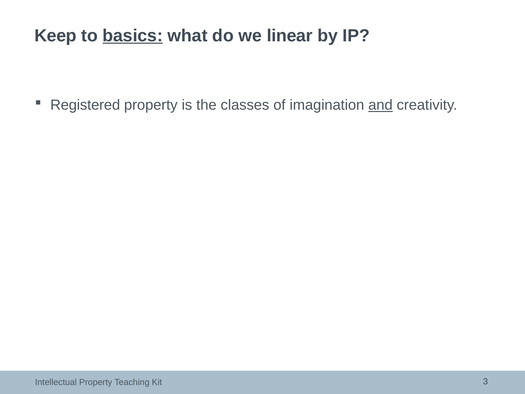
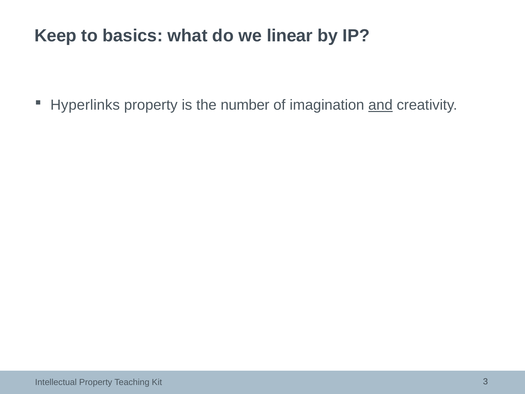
basics underline: present -> none
Registered: Registered -> Hyperlinks
classes: classes -> number
